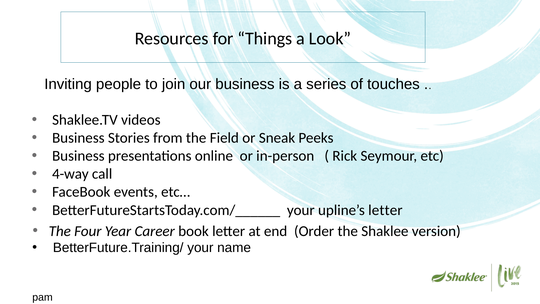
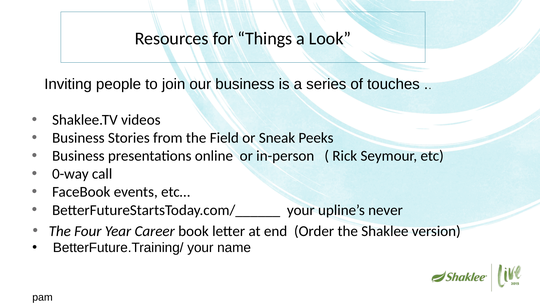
4-way: 4-way -> 0-way
upline’s letter: letter -> never
